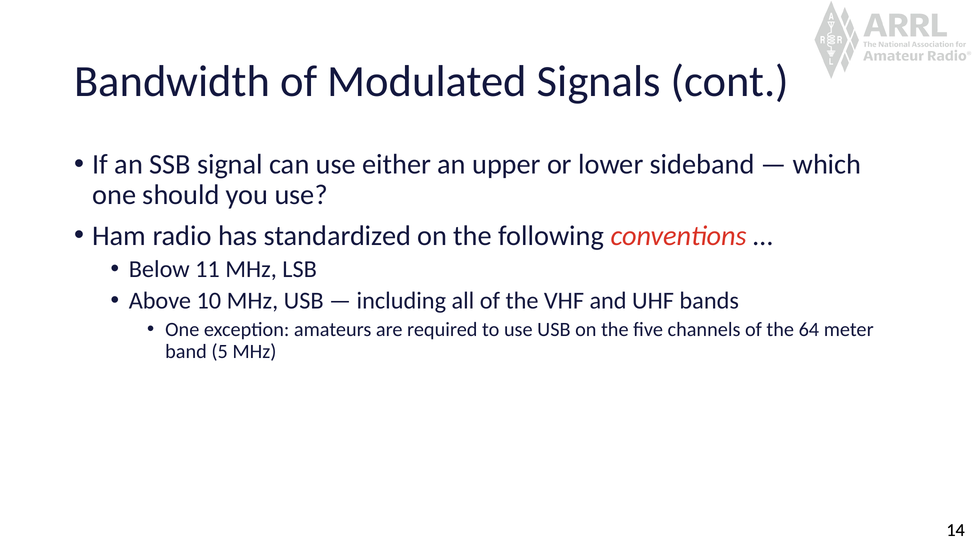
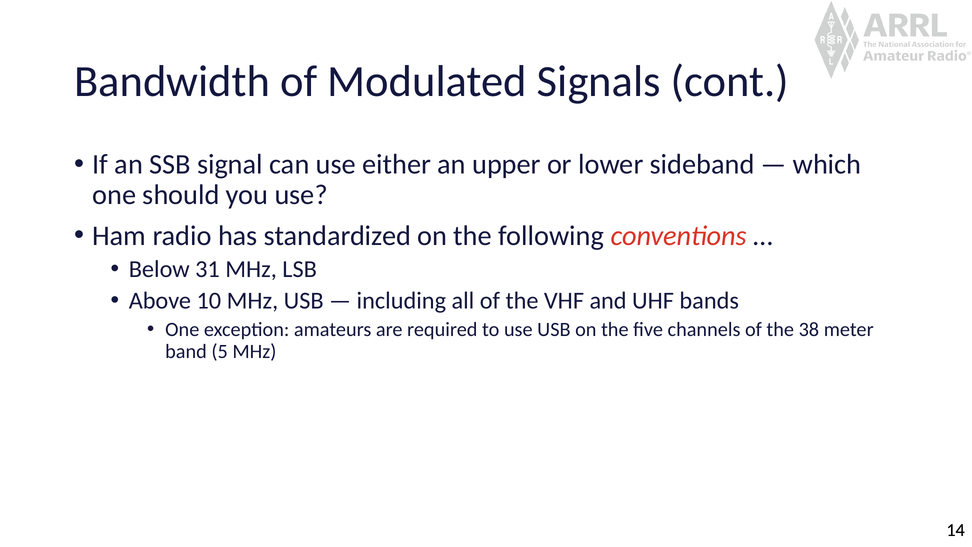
11: 11 -> 31
64: 64 -> 38
